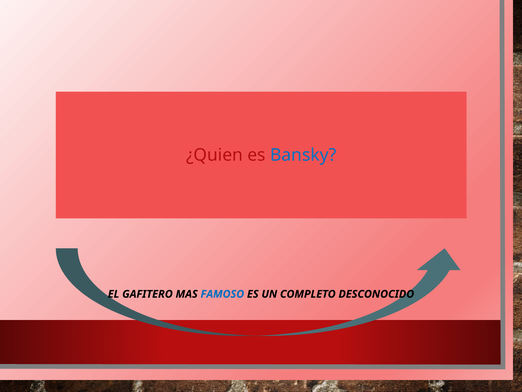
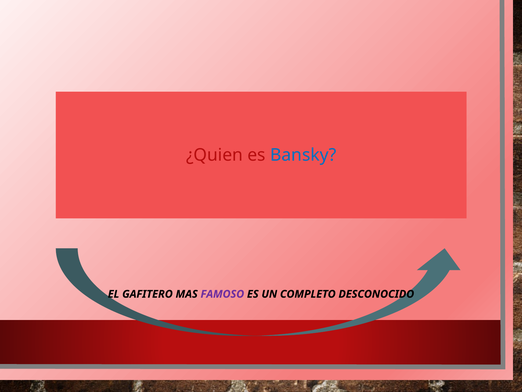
FAMOSO colour: blue -> purple
